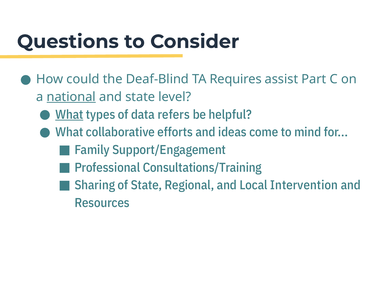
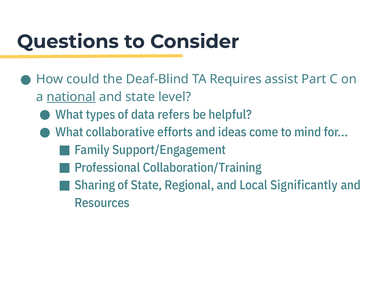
What at (69, 115) underline: present -> none
Consultations/Training: Consultations/Training -> Collaboration/Training
Intervention: Intervention -> Significantly
